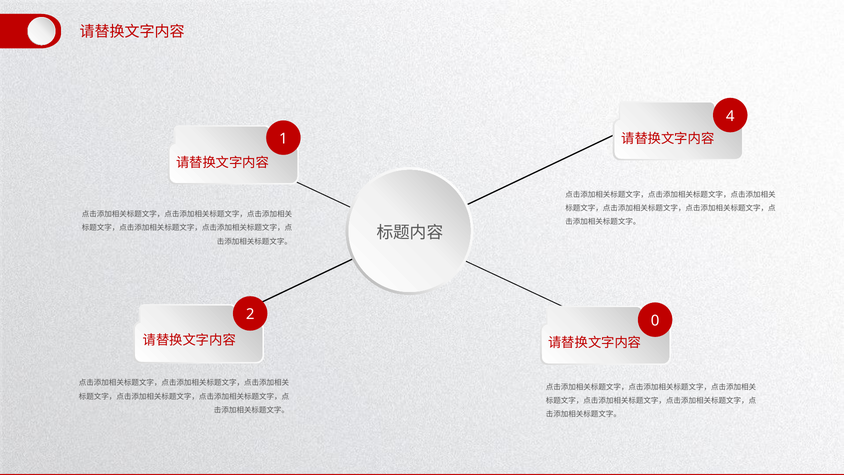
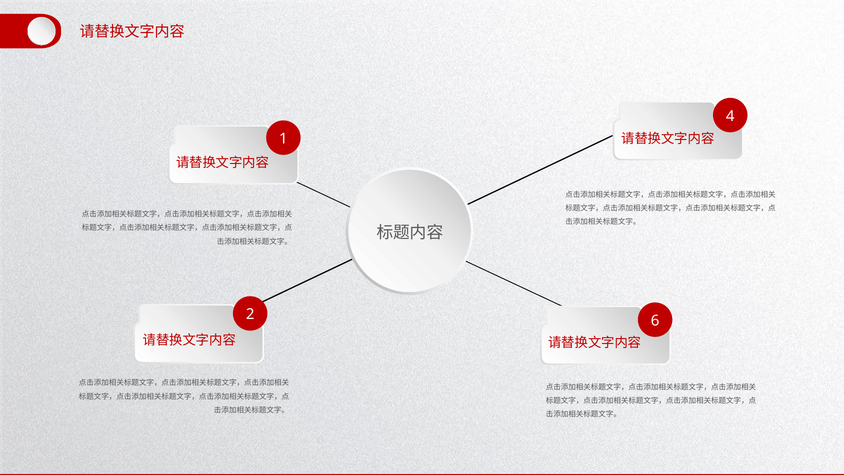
0: 0 -> 6
